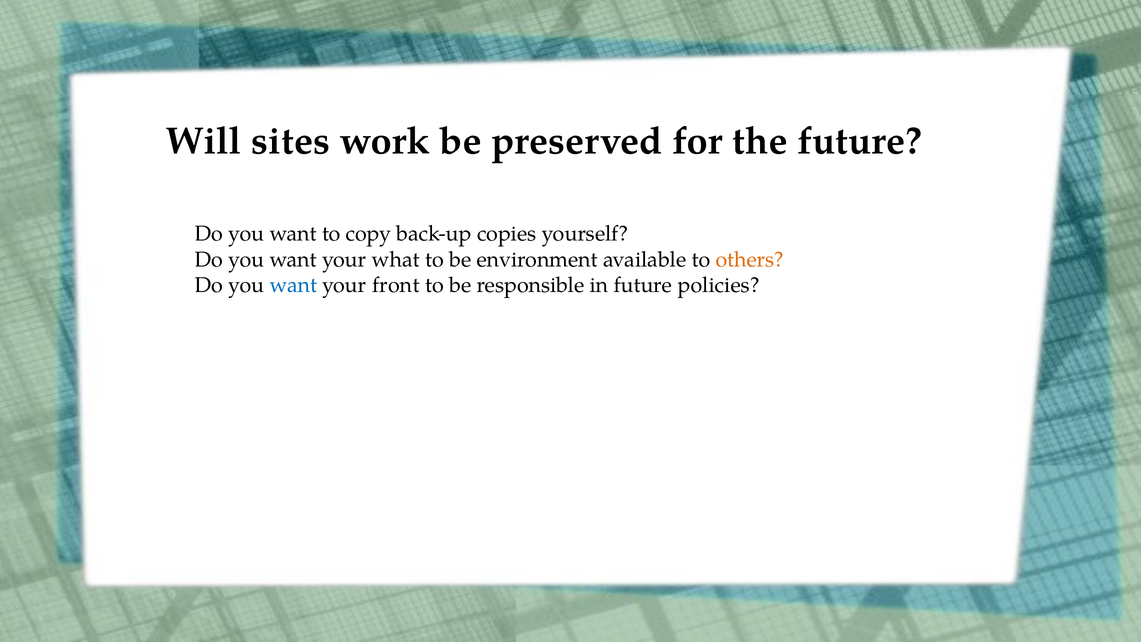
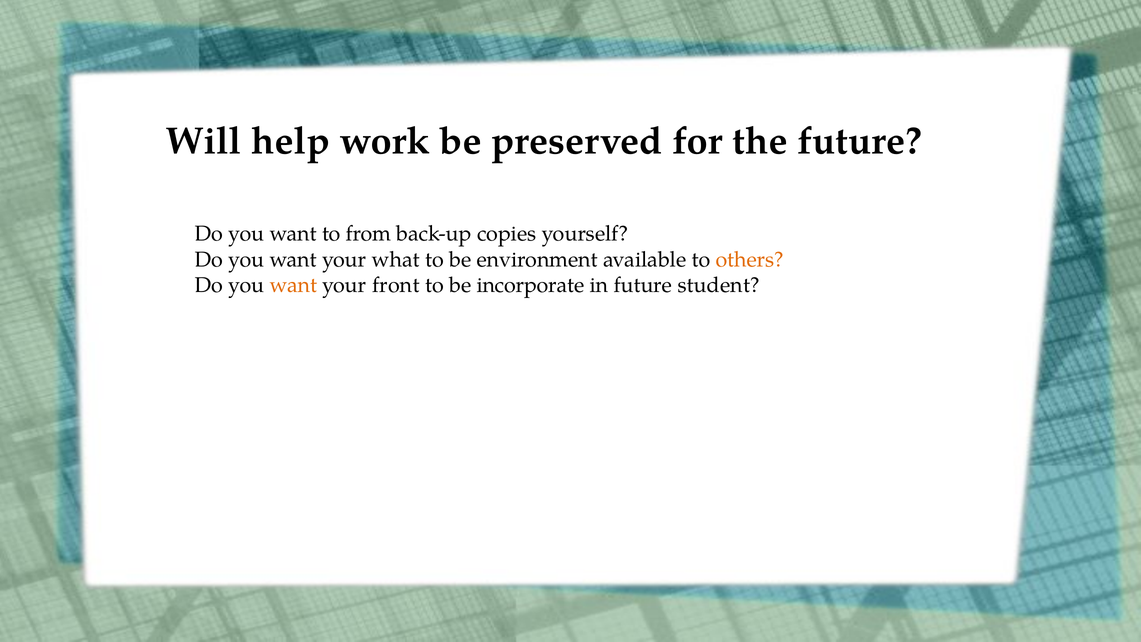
sites: sites -> help
copy: copy -> from
want at (293, 285) colour: blue -> orange
responsible: responsible -> incorporate
policies: policies -> student
